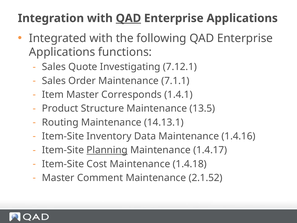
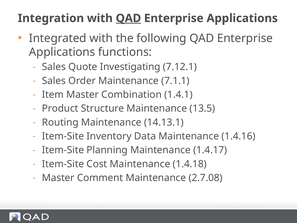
Corresponds: Corresponds -> Combination
Planning underline: present -> none
2.1.52: 2.1.52 -> 2.7.08
